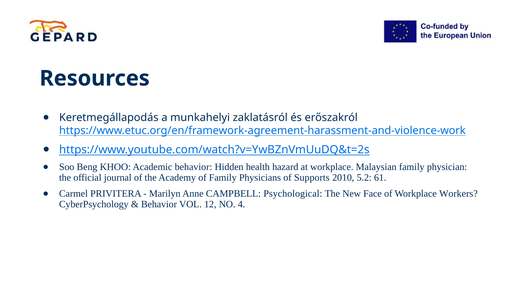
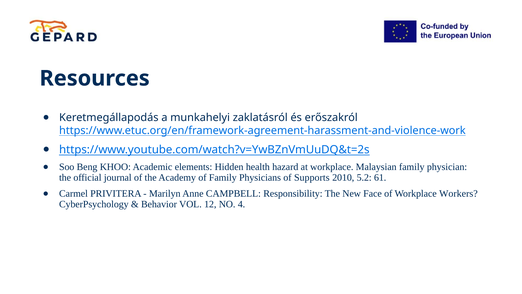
Academic behavior: behavior -> elements
Psychological: Psychological -> Responsibility
